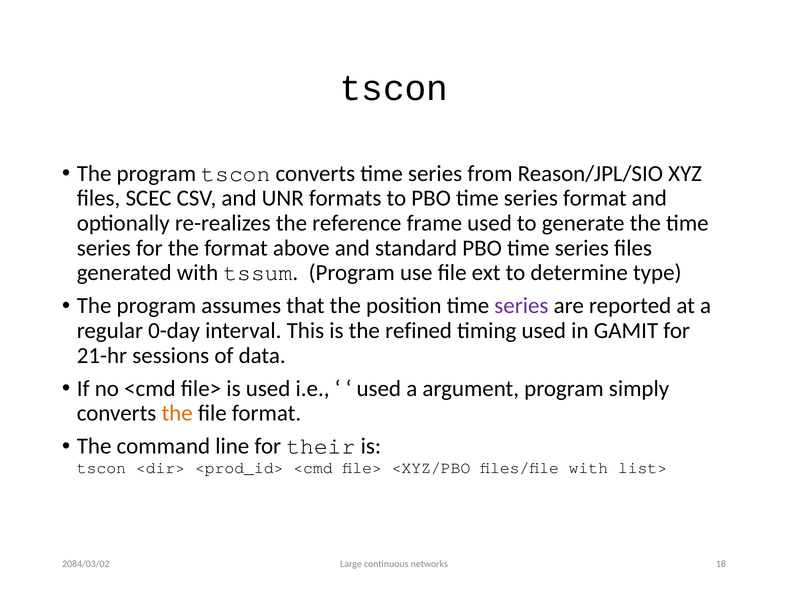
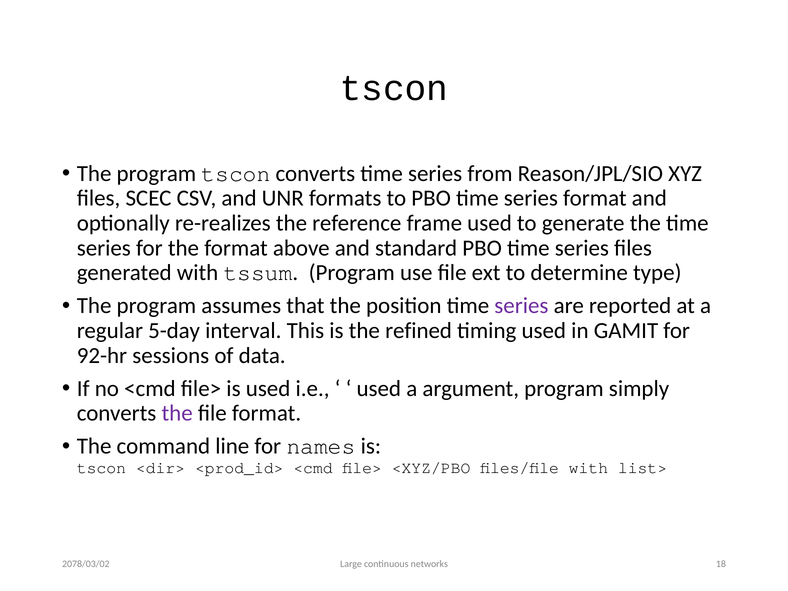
0-day: 0-day -> 5-day
21-hr: 21-hr -> 92-hr
the at (177, 413) colour: orange -> purple
their: their -> names
2084/03/02: 2084/03/02 -> 2078/03/02
